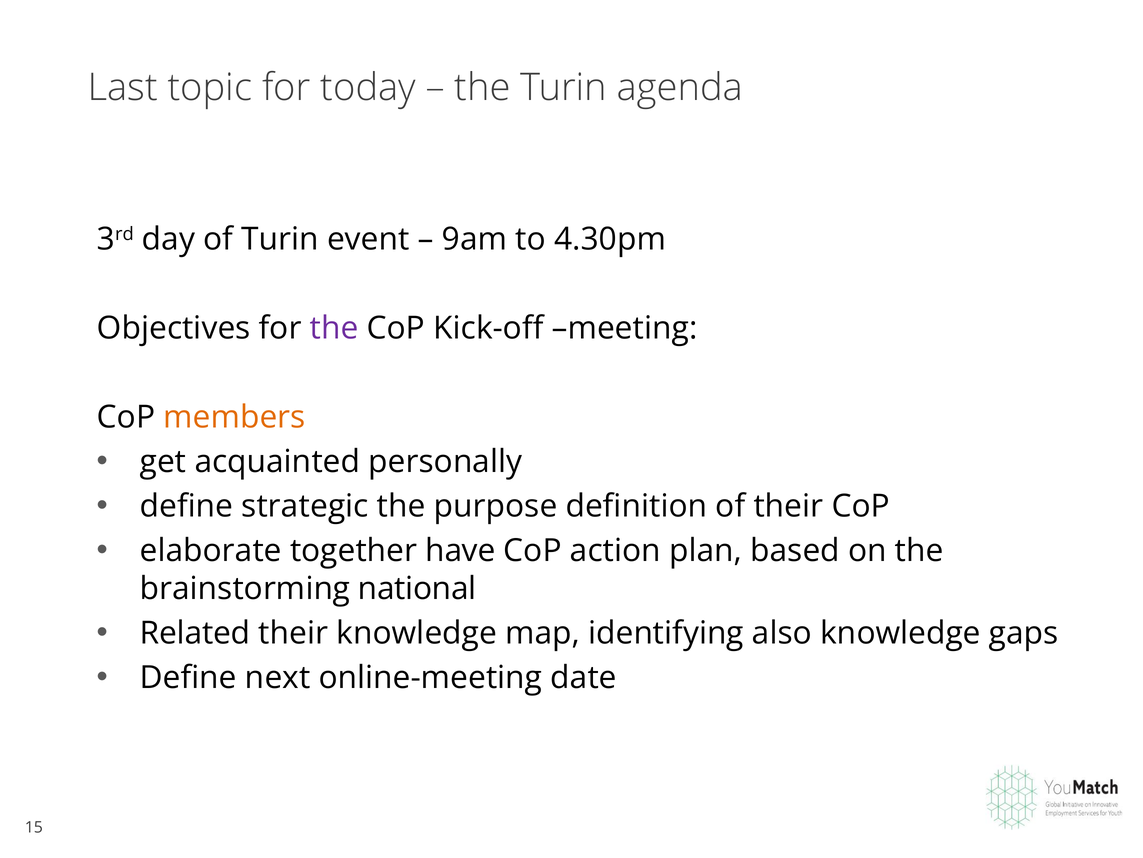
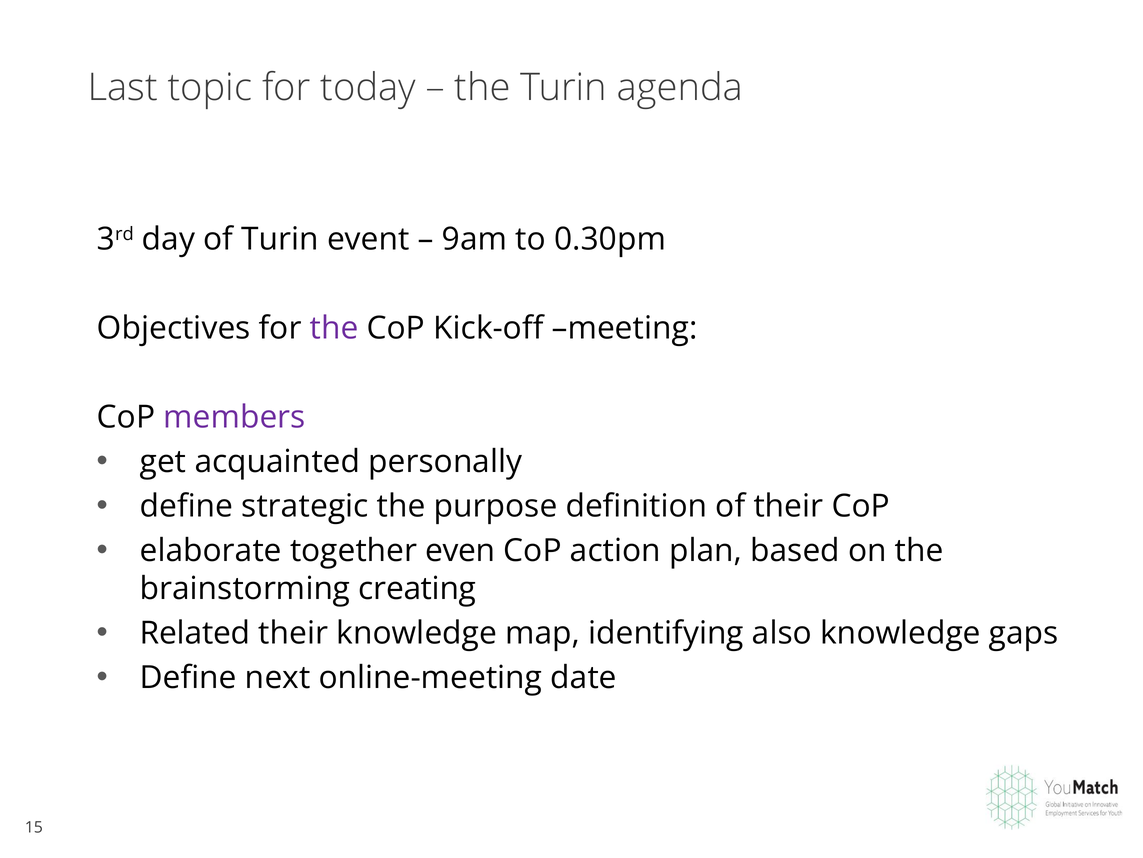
4.30pm: 4.30pm -> 0.30pm
members colour: orange -> purple
have: have -> even
national: national -> creating
